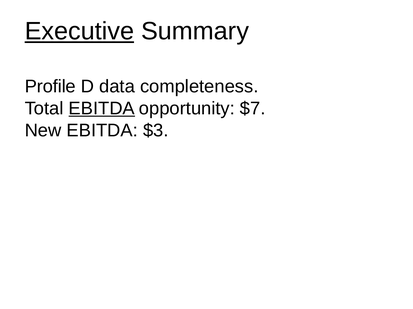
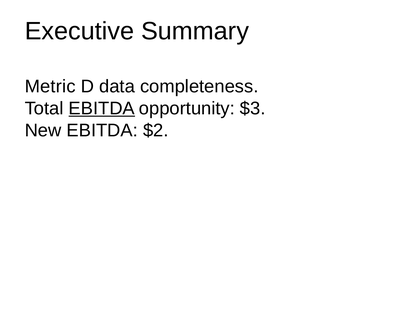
Executive underline: present -> none
Profile: Profile -> Metric
$7: $7 -> $3
$3: $3 -> $2
